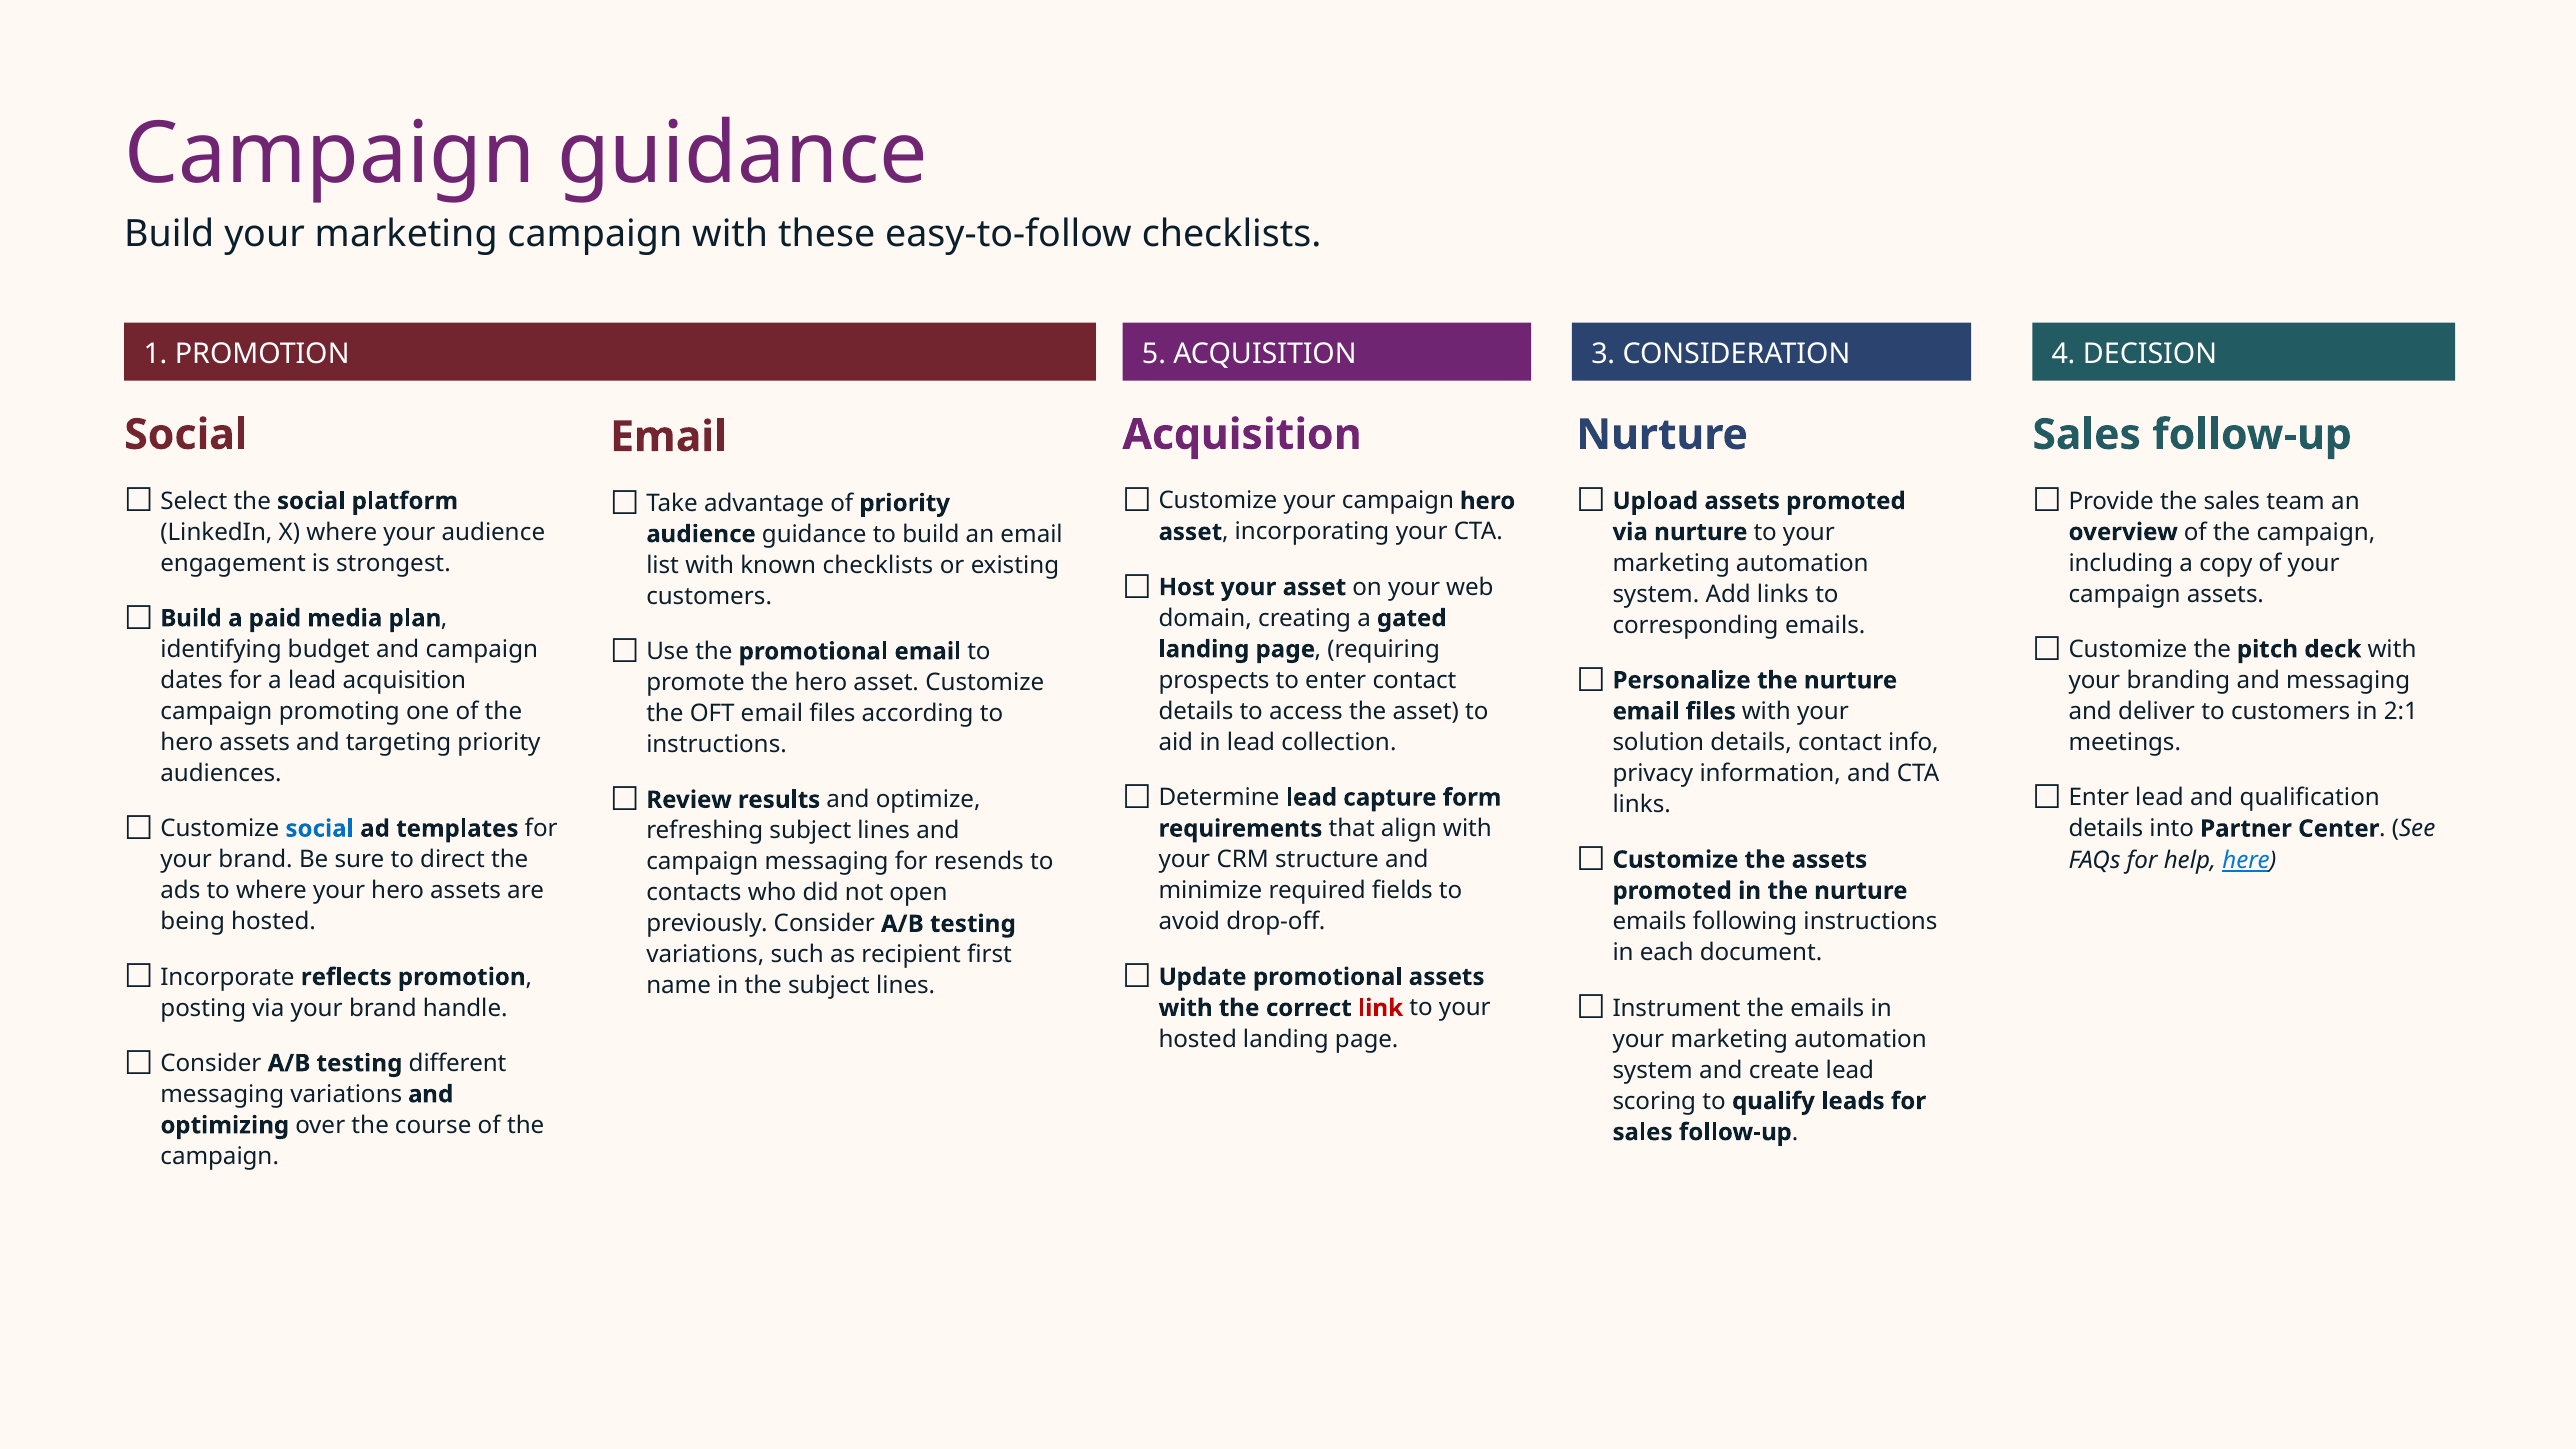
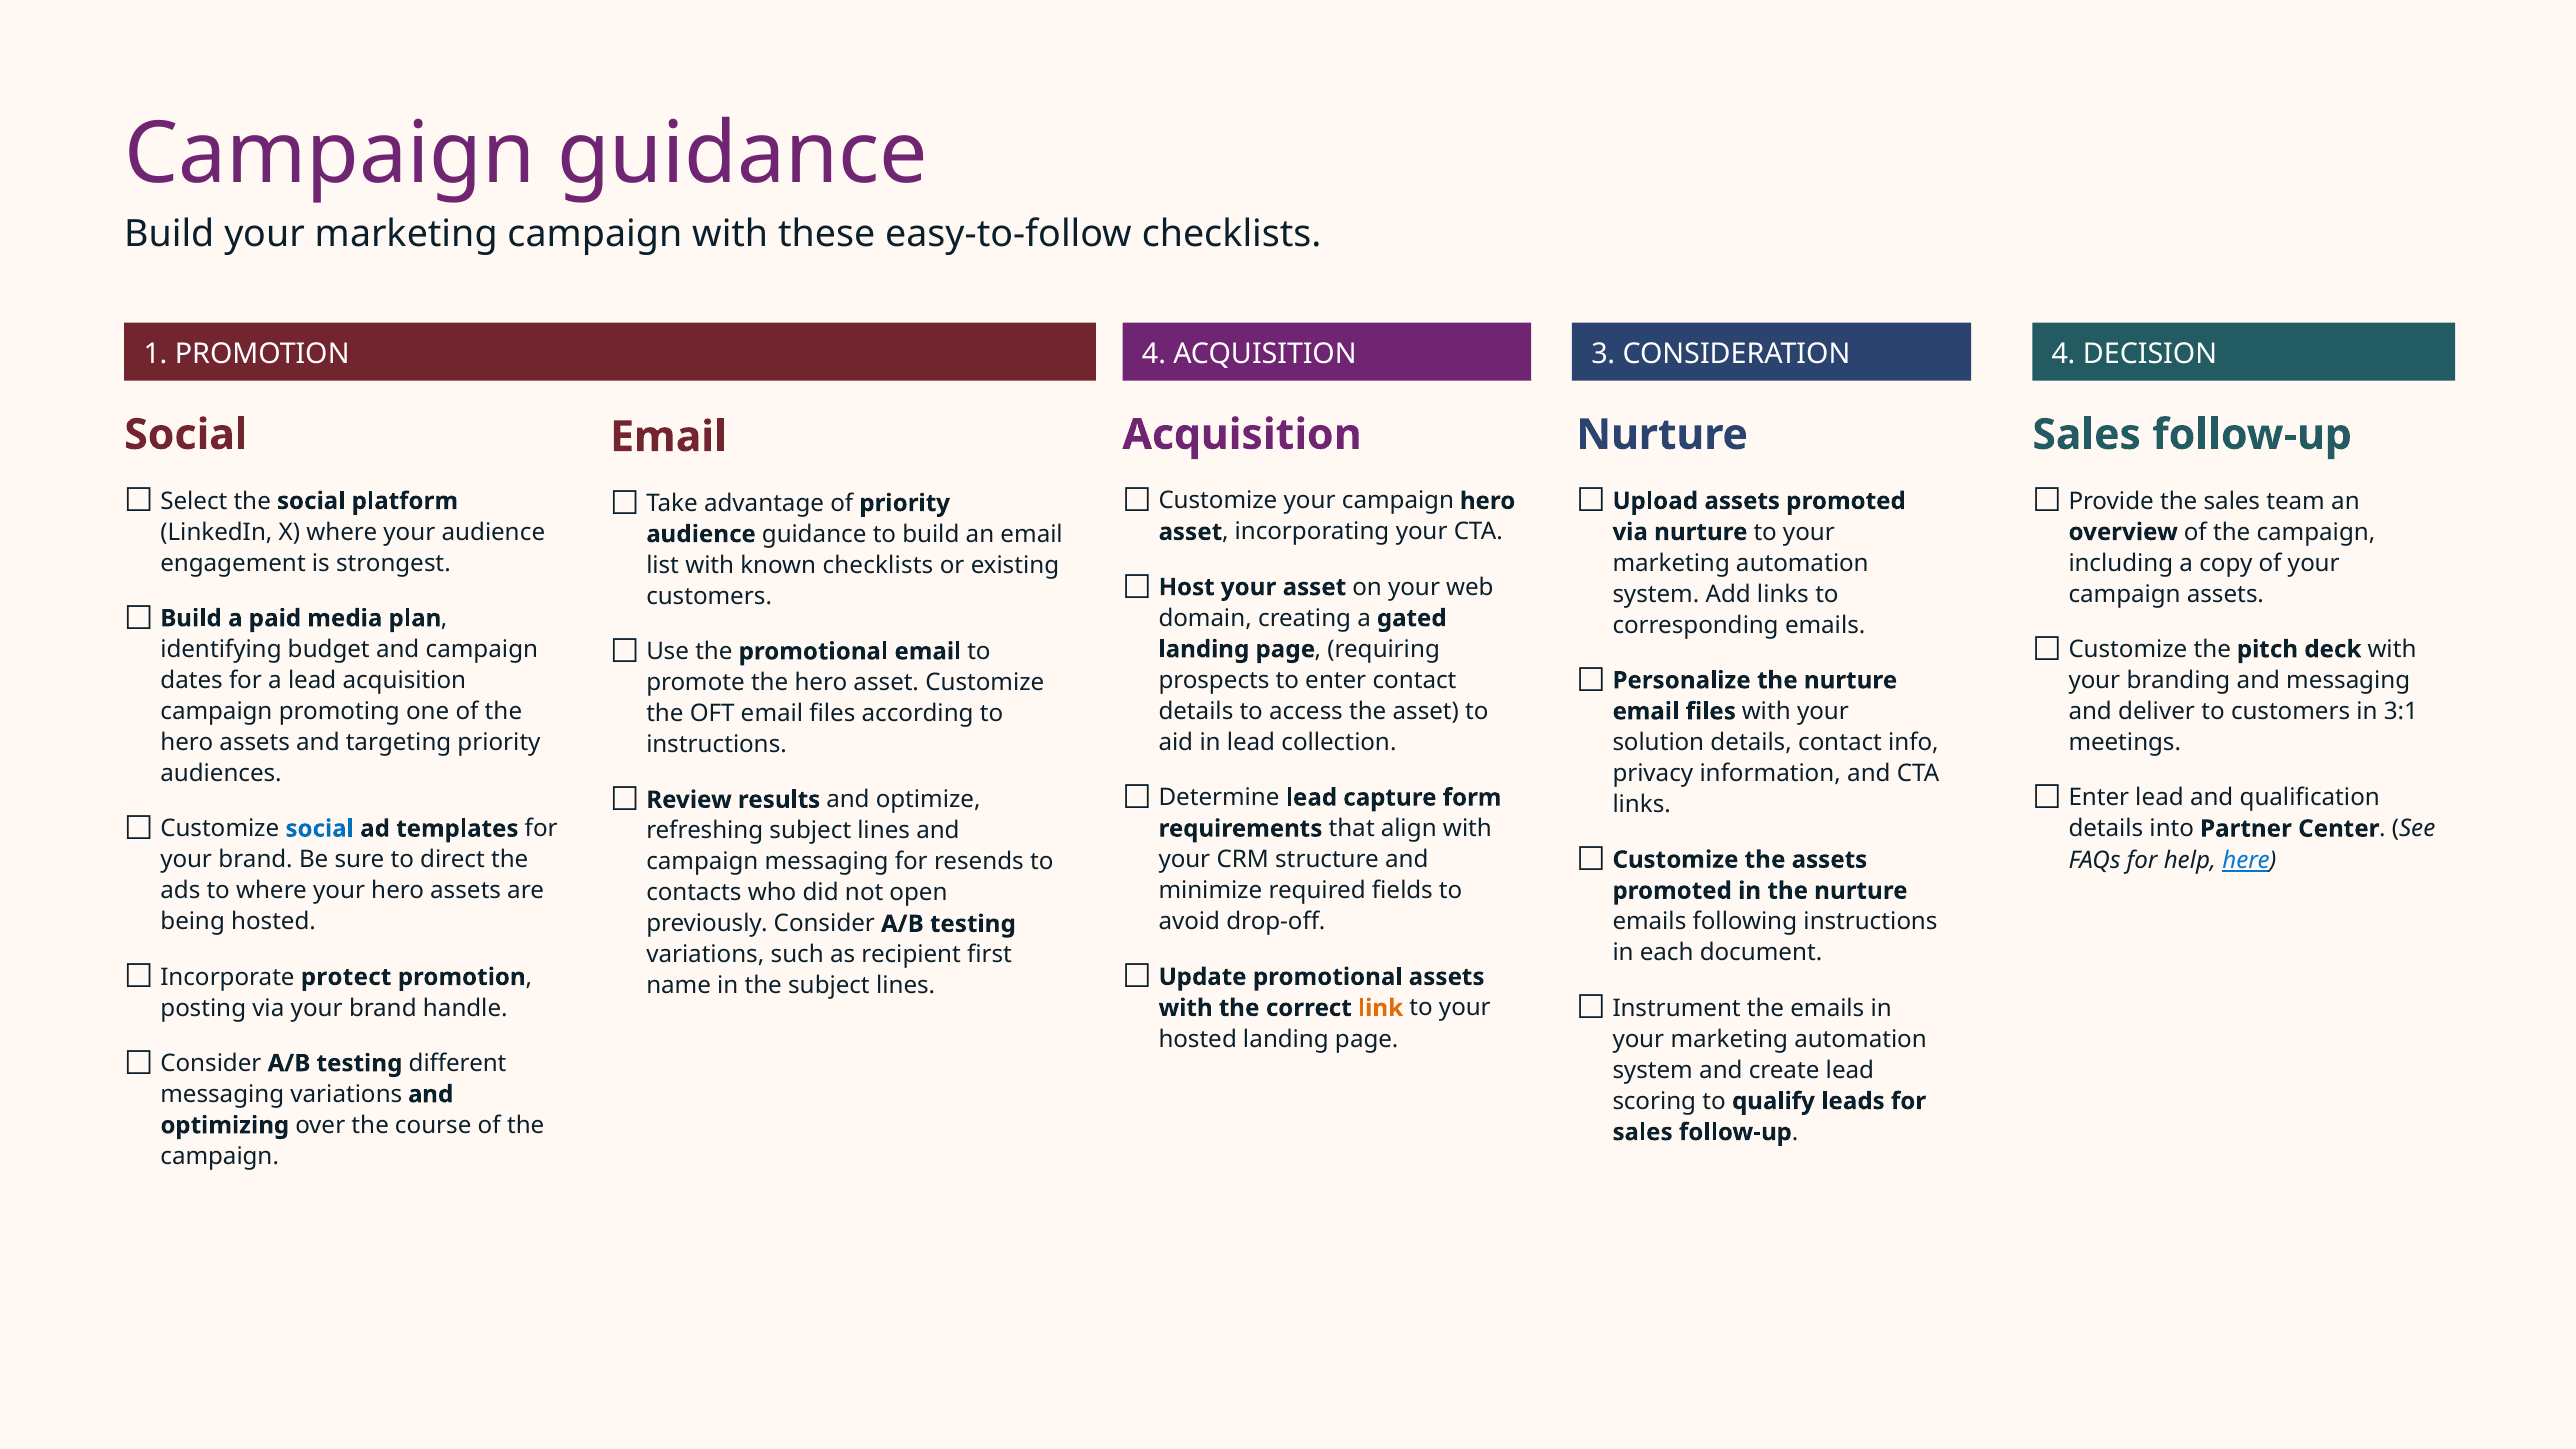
PROMOTION 5: 5 -> 4
2:1: 2:1 -> 3:1
reflects: reflects -> protect
link colour: red -> orange
